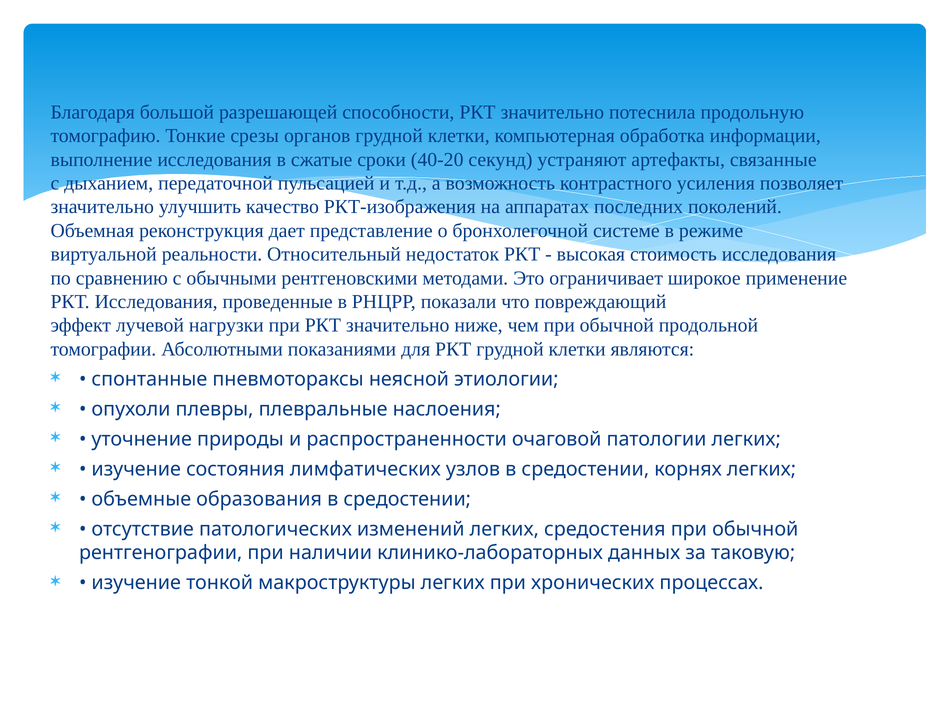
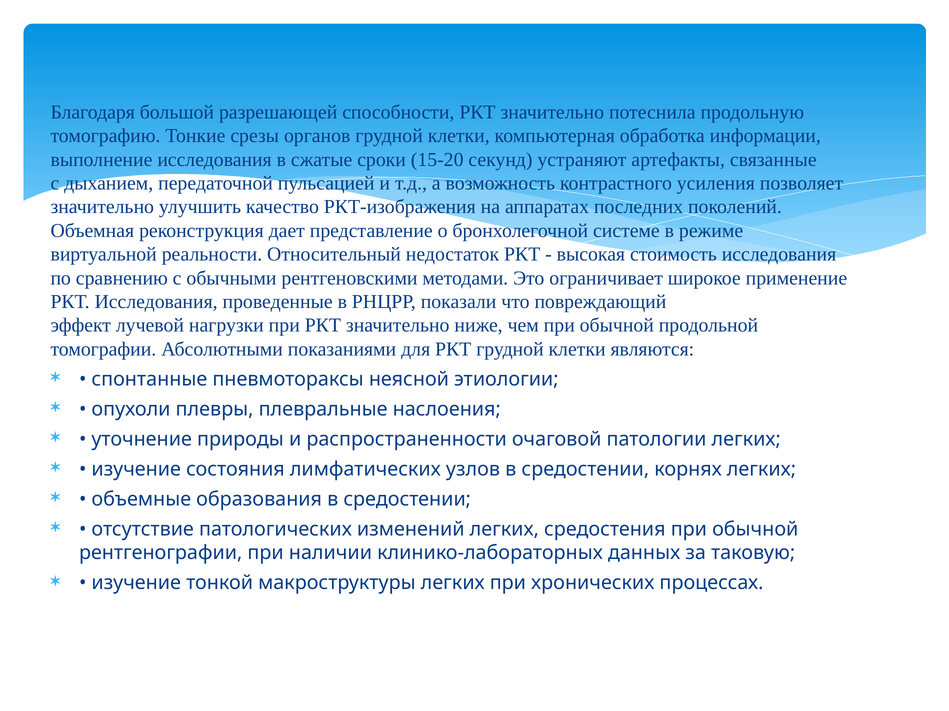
40-20: 40-20 -> 15-20
